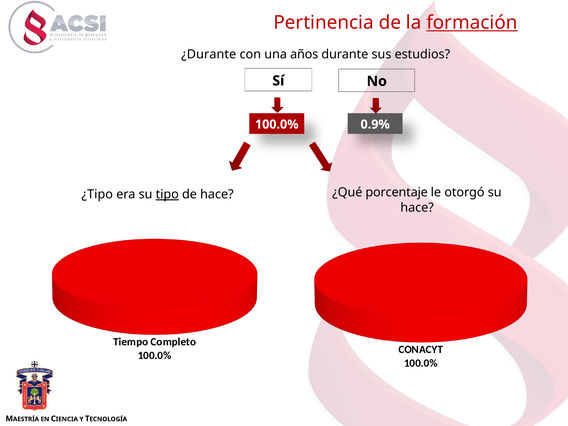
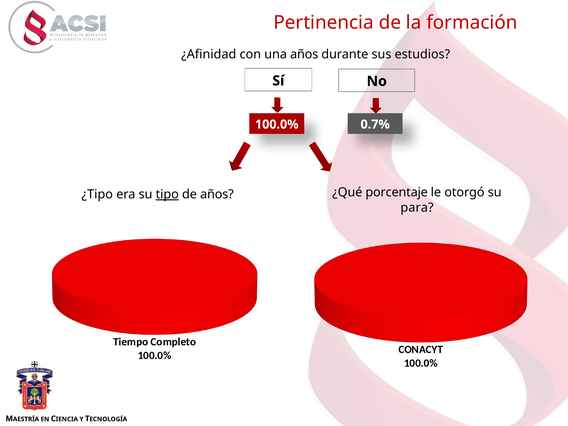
formación underline: present -> none
¿Durante: ¿Durante -> ¿Afinidad
0.9%: 0.9% -> 0.7%
de hace: hace -> años
hace at (417, 208): hace -> para
